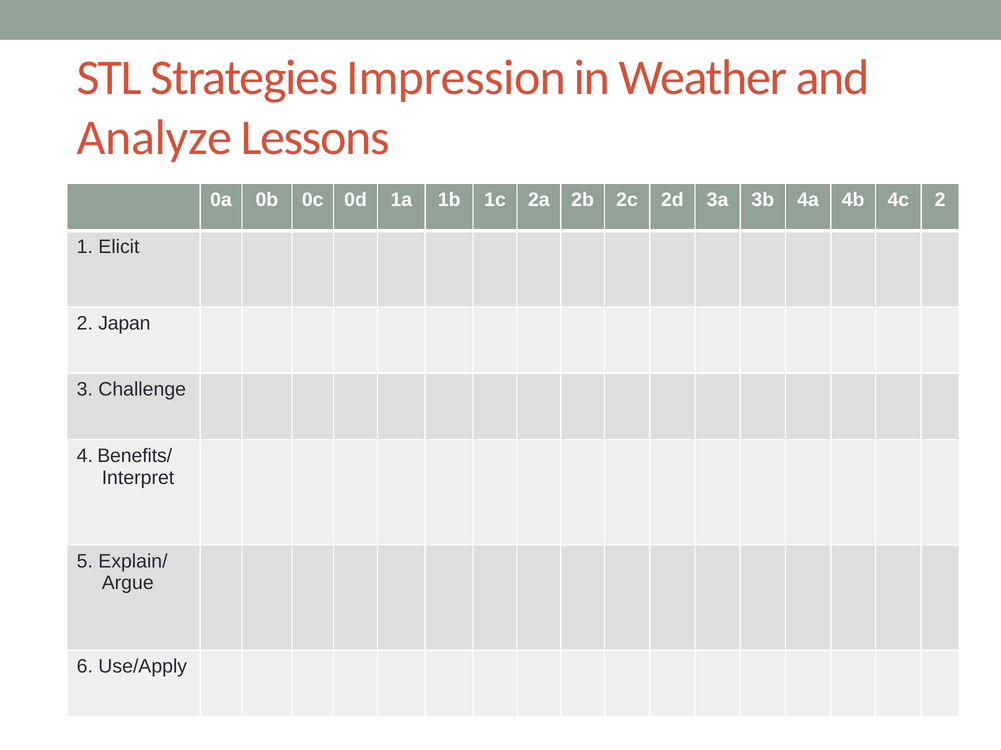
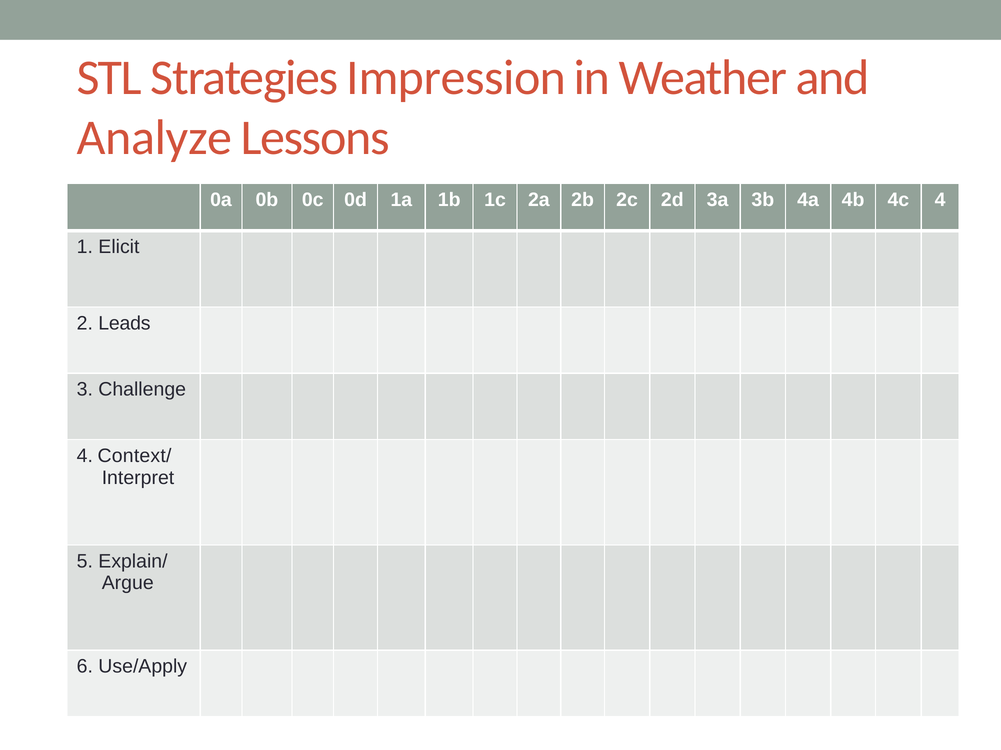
4c 2: 2 -> 4
Japan: Japan -> Leads
Benefits/: Benefits/ -> Context/
